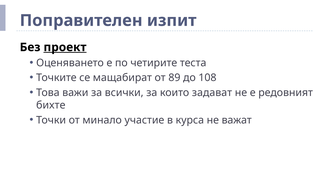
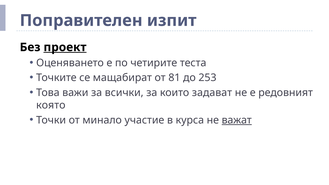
89: 89 -> 81
108: 108 -> 253
бихте: бихте -> която
важат underline: none -> present
